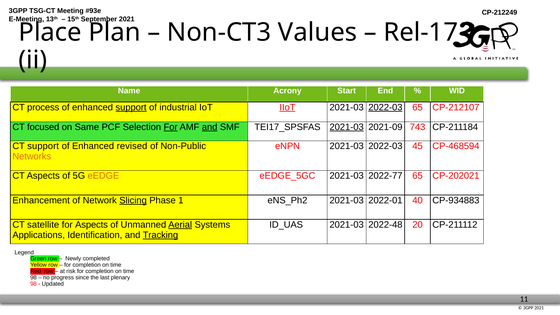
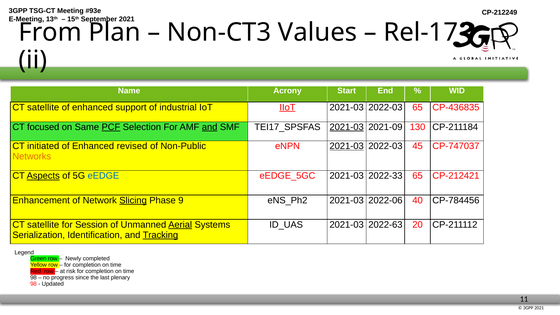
Place: Place -> From
process at (43, 107): process -> satellite
support at (131, 107) underline: present -> none
2022-03 at (385, 107) underline: present -> none
CP-212107: CP-212107 -> CP-436835
PCF underline: none -> present
For at (171, 127) underline: present -> none
743: 743 -> 130
CT support: support -> initiated
2021-03 at (347, 146) underline: none -> present
CP-468594: CP-468594 -> CP-747037
Aspects at (43, 176) underline: none -> present
eEDGE colour: orange -> blue
2022-77: 2022-77 -> 2022-33
CP-202021: CP-202021 -> CP-212421
1: 1 -> 9
2022-01: 2022-01 -> 2022-06
CP-934883: CP-934883 -> CP-784456
for Aspects: Aspects -> Session
2022-48: 2022-48 -> 2022-63
Applications: Applications -> Serialization
